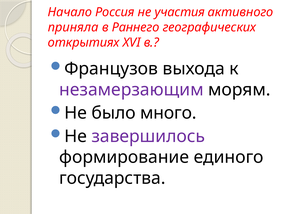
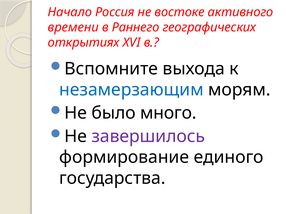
участия: участия -> востоке
приняла: приняла -> времени
Французов: Французов -> Вспомните
незамерзающим colour: purple -> blue
